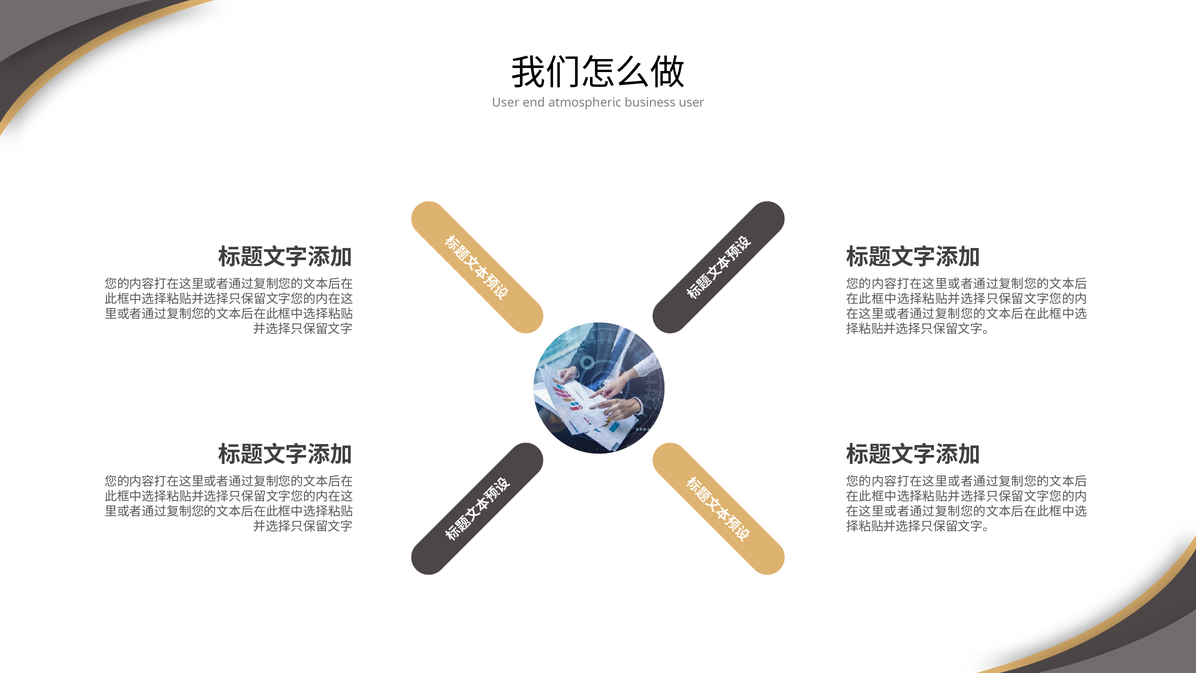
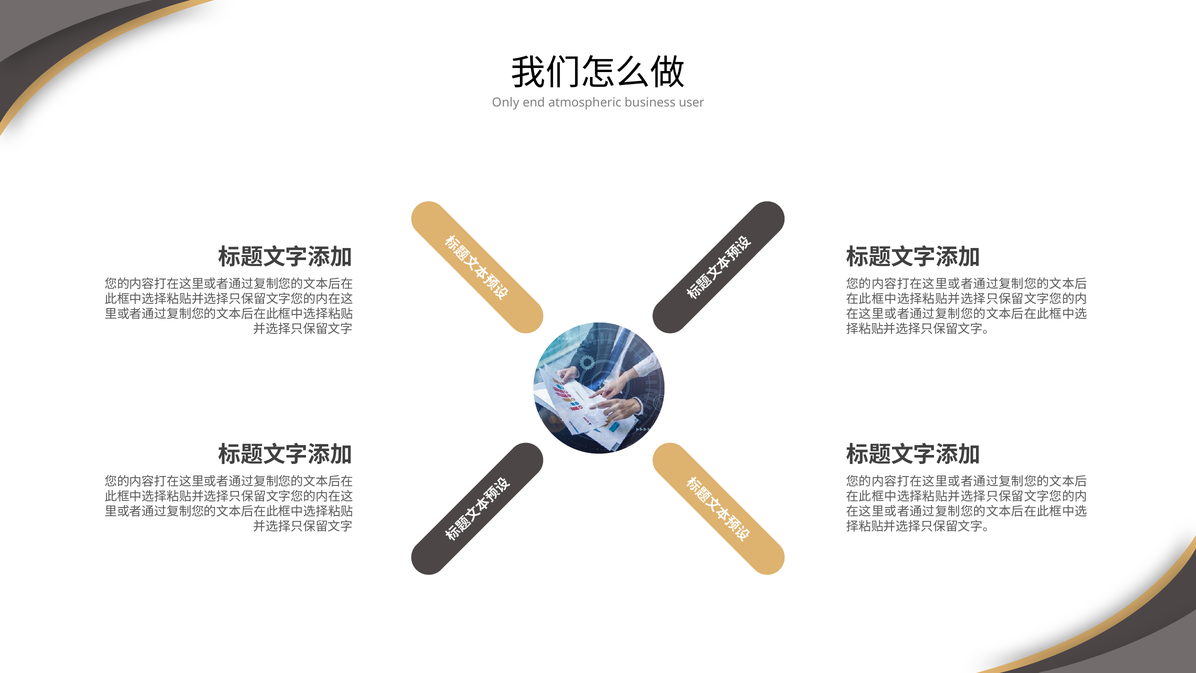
User at (506, 103): User -> Only
